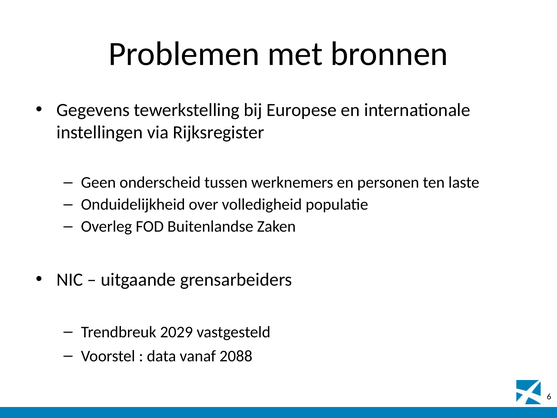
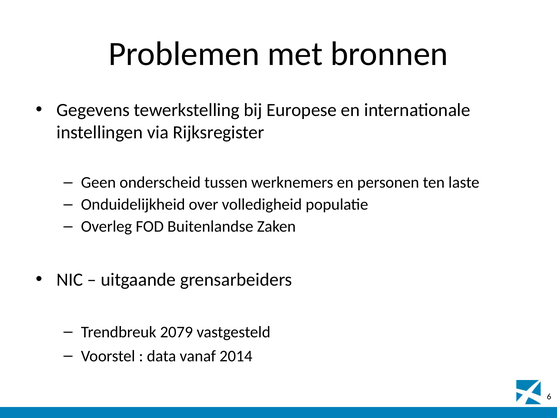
2029: 2029 -> 2079
2088: 2088 -> 2014
